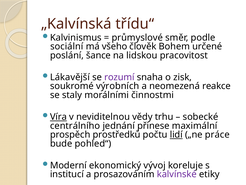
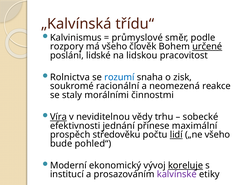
sociální: sociální -> rozpory
určené underline: none -> present
šance: šance -> lidské
Lákavější: Lákavější -> Rolnictva
rozumí colour: purple -> blue
výrobních: výrobních -> racionální
centrálního: centrálního -> efektivnosti
prostředků: prostředků -> středověku
„ne práce: práce -> všeho
koreluje underline: none -> present
